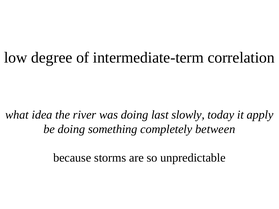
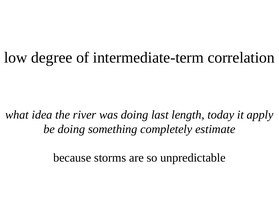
slowly: slowly -> length
between: between -> estimate
